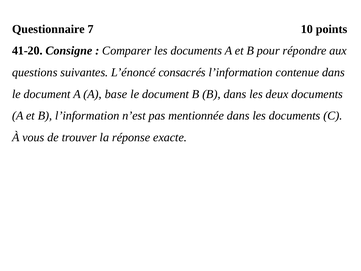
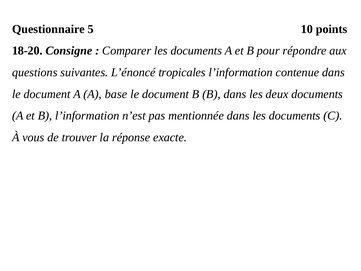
7: 7 -> 5
41-20: 41-20 -> 18-20
consacrés: consacrés -> tropicales
